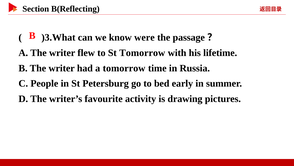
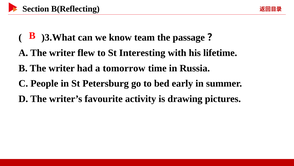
were: were -> team
St Tomorrow: Tomorrow -> Interesting
